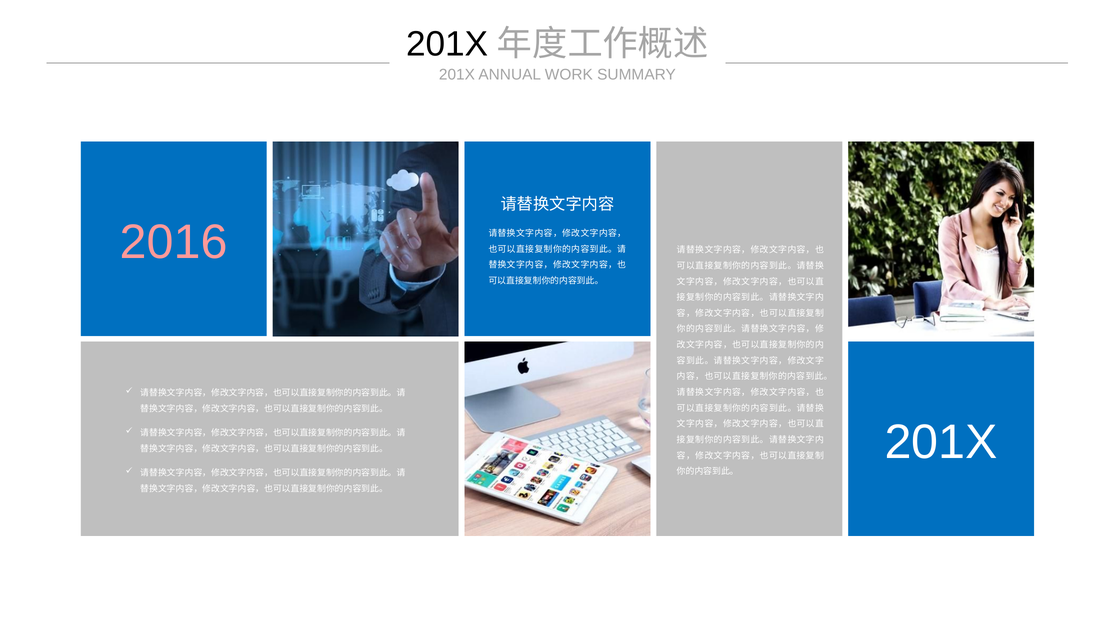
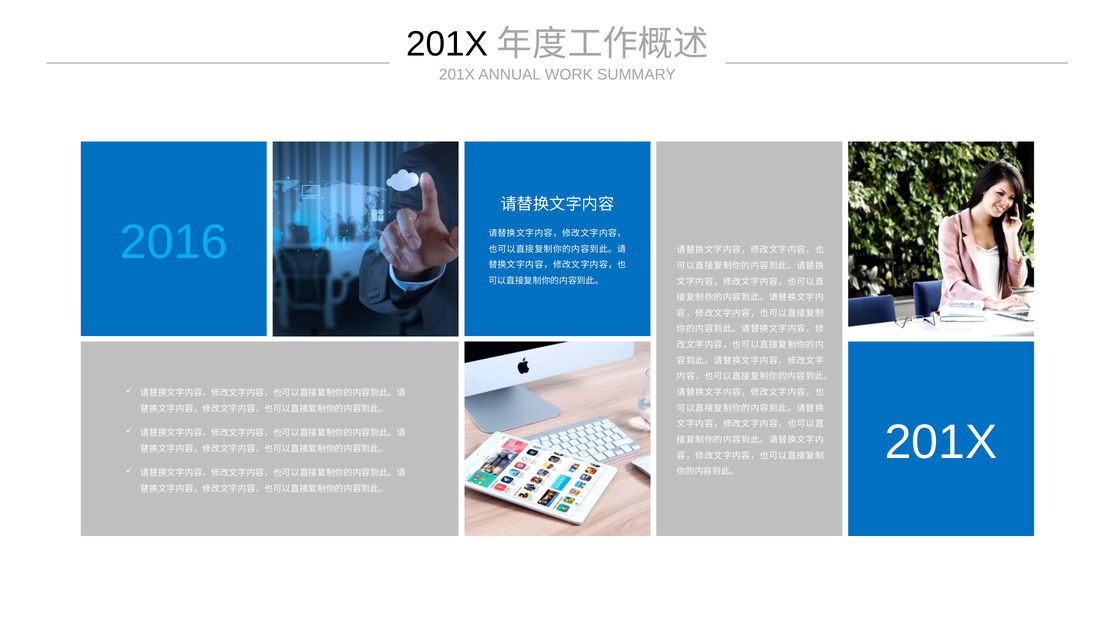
2016 colour: pink -> light blue
